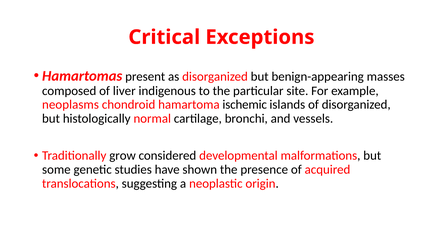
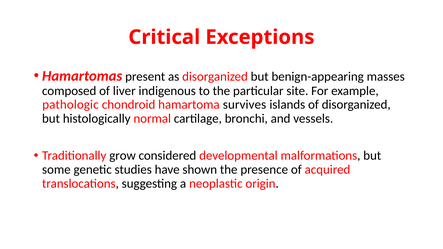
neoplasms: neoplasms -> pathologic
ischemic: ischemic -> survives
